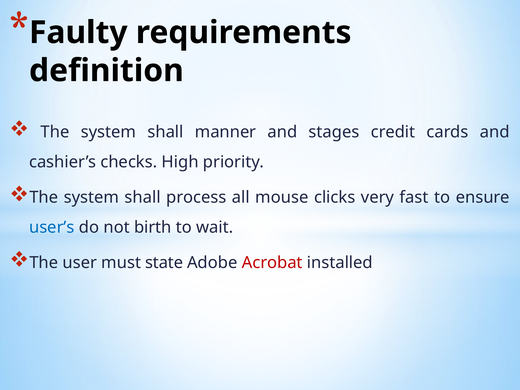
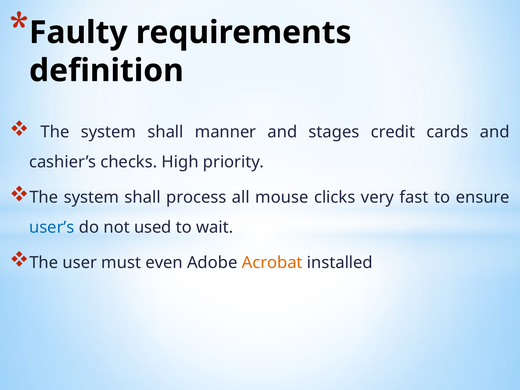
birth: birth -> used
state: state -> even
Acrobat colour: red -> orange
